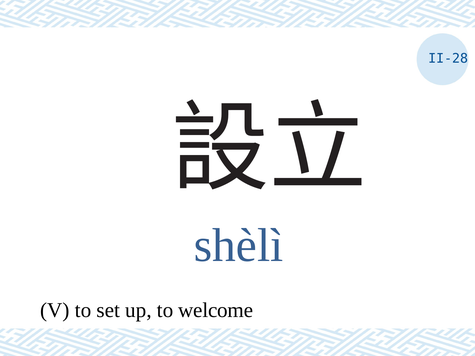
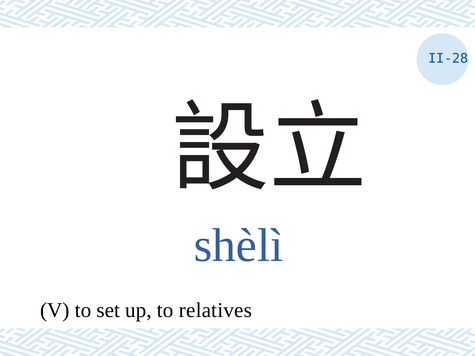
welcome: welcome -> relatives
